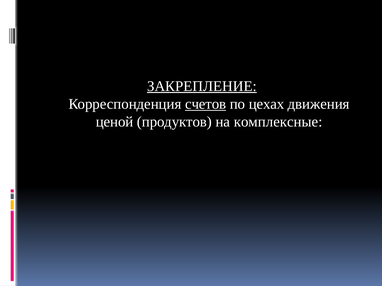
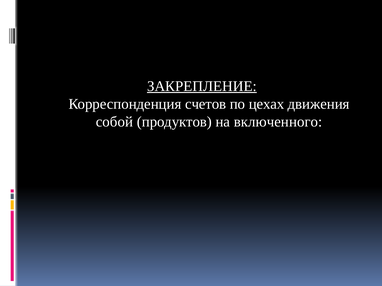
счетов underline: present -> none
ценой: ценой -> собой
комплексные: комплексные -> включенного
